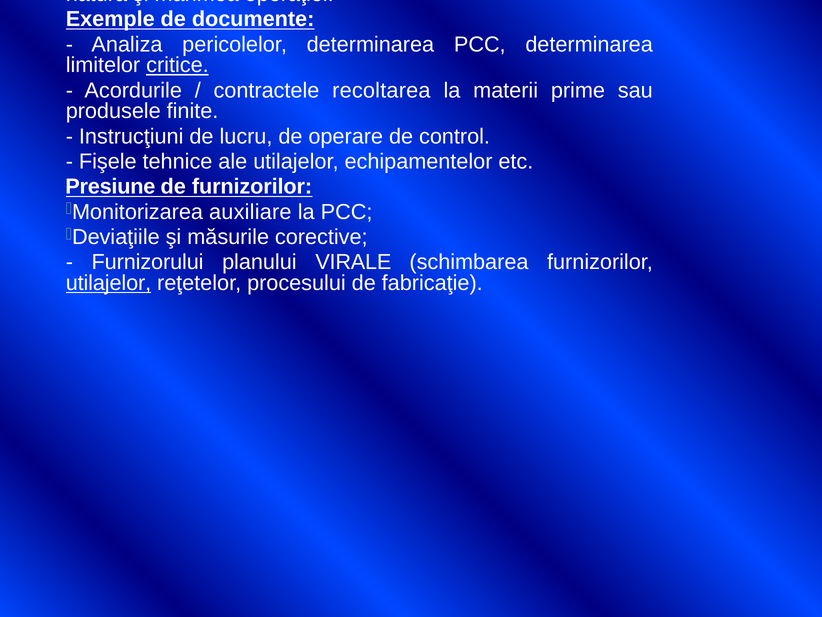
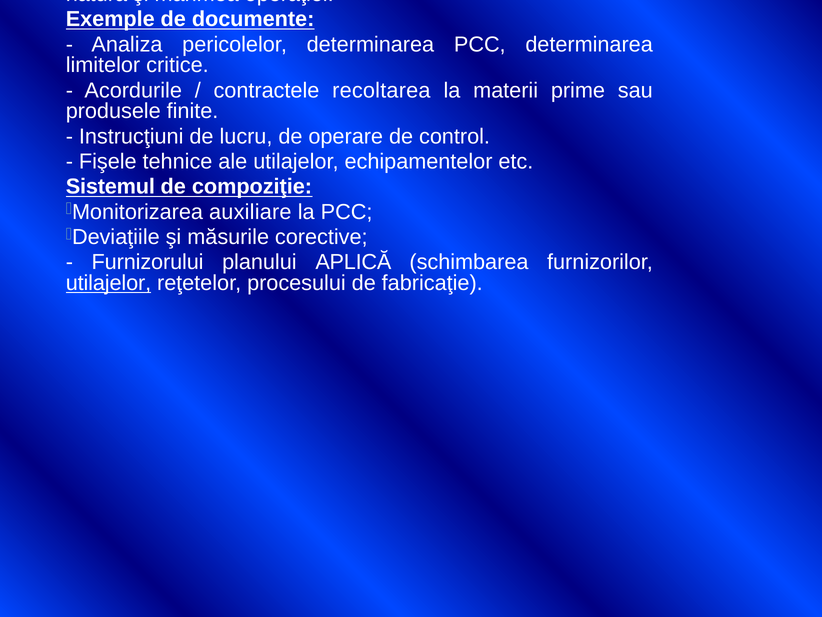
critice underline: present -> none
Presiune: Presiune -> Sistemul
de furnizorilor: furnizorilor -> compoziţie
VIRALE: VIRALE -> APLICĂ
